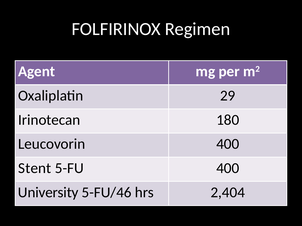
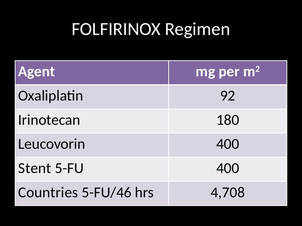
29: 29 -> 92
University: University -> Countries
2,404: 2,404 -> 4,708
